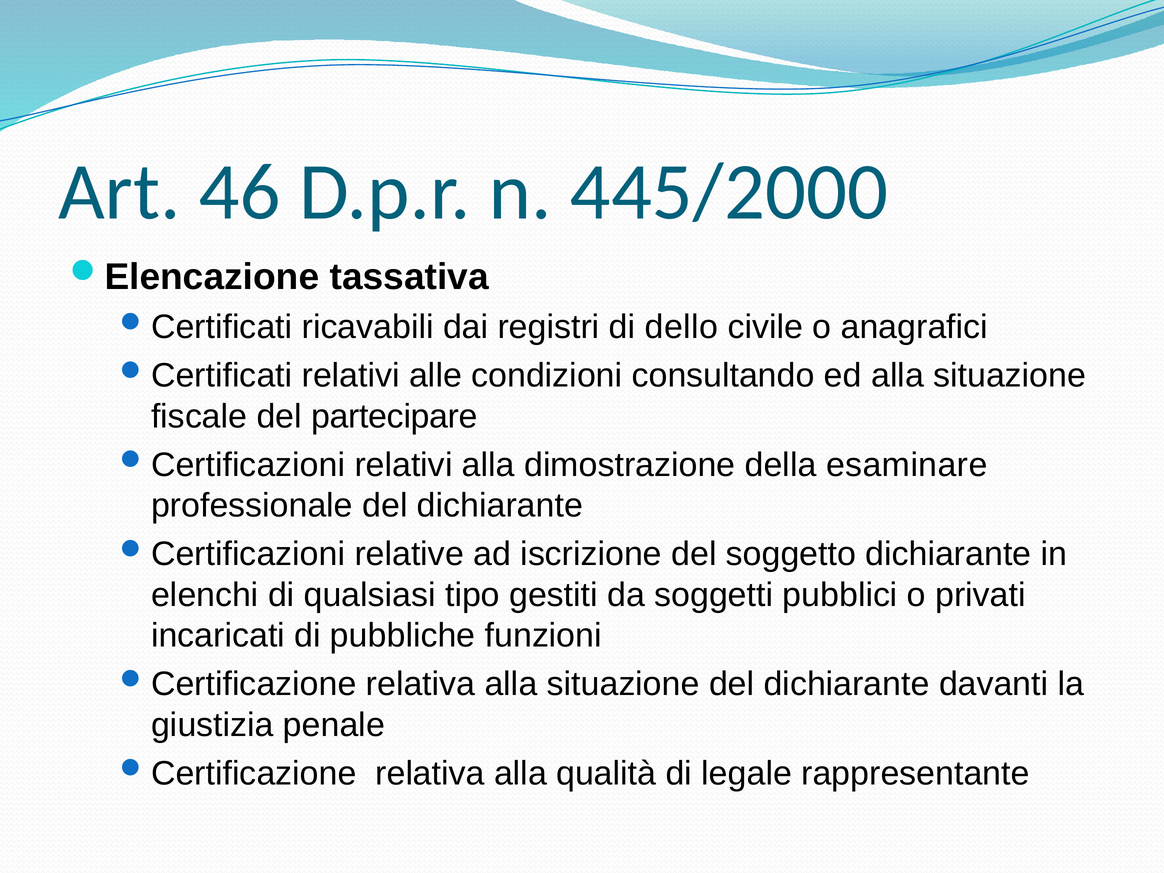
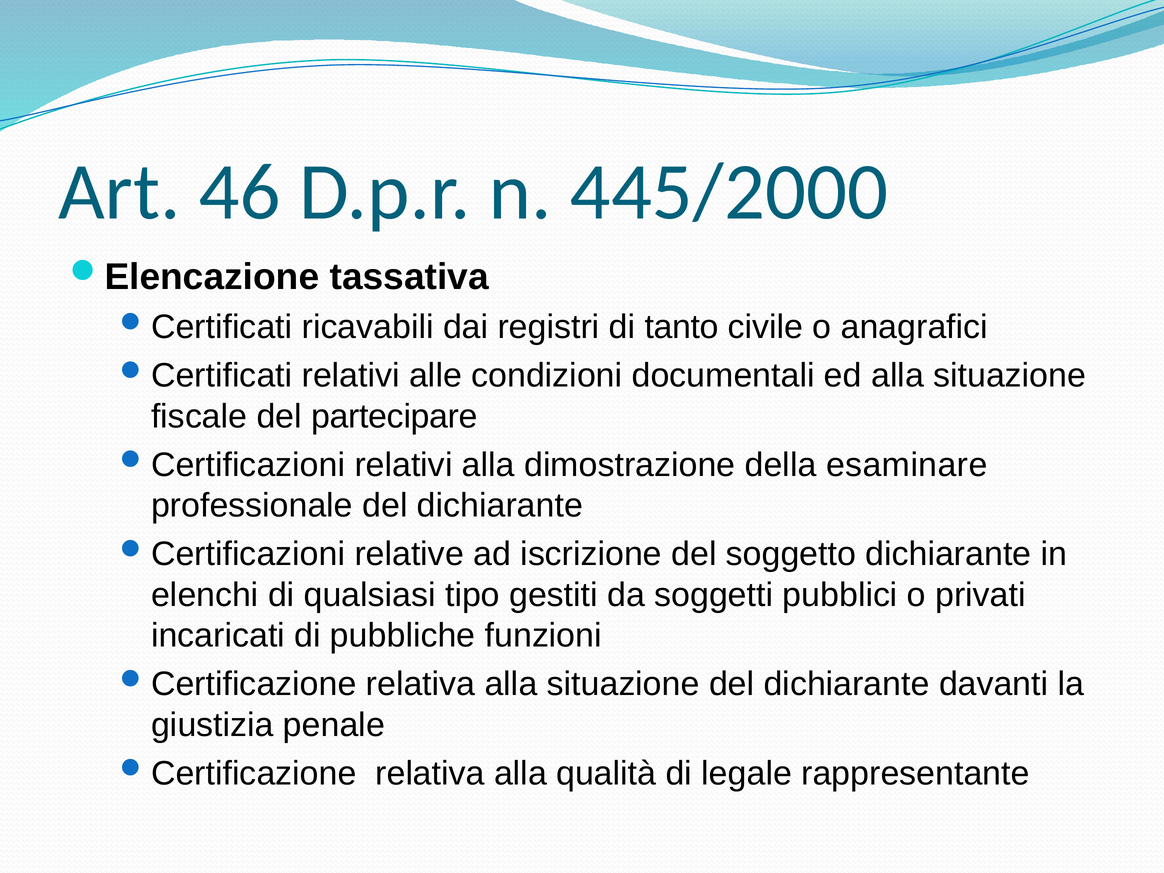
dello: dello -> tanto
consultando: consultando -> documentali
